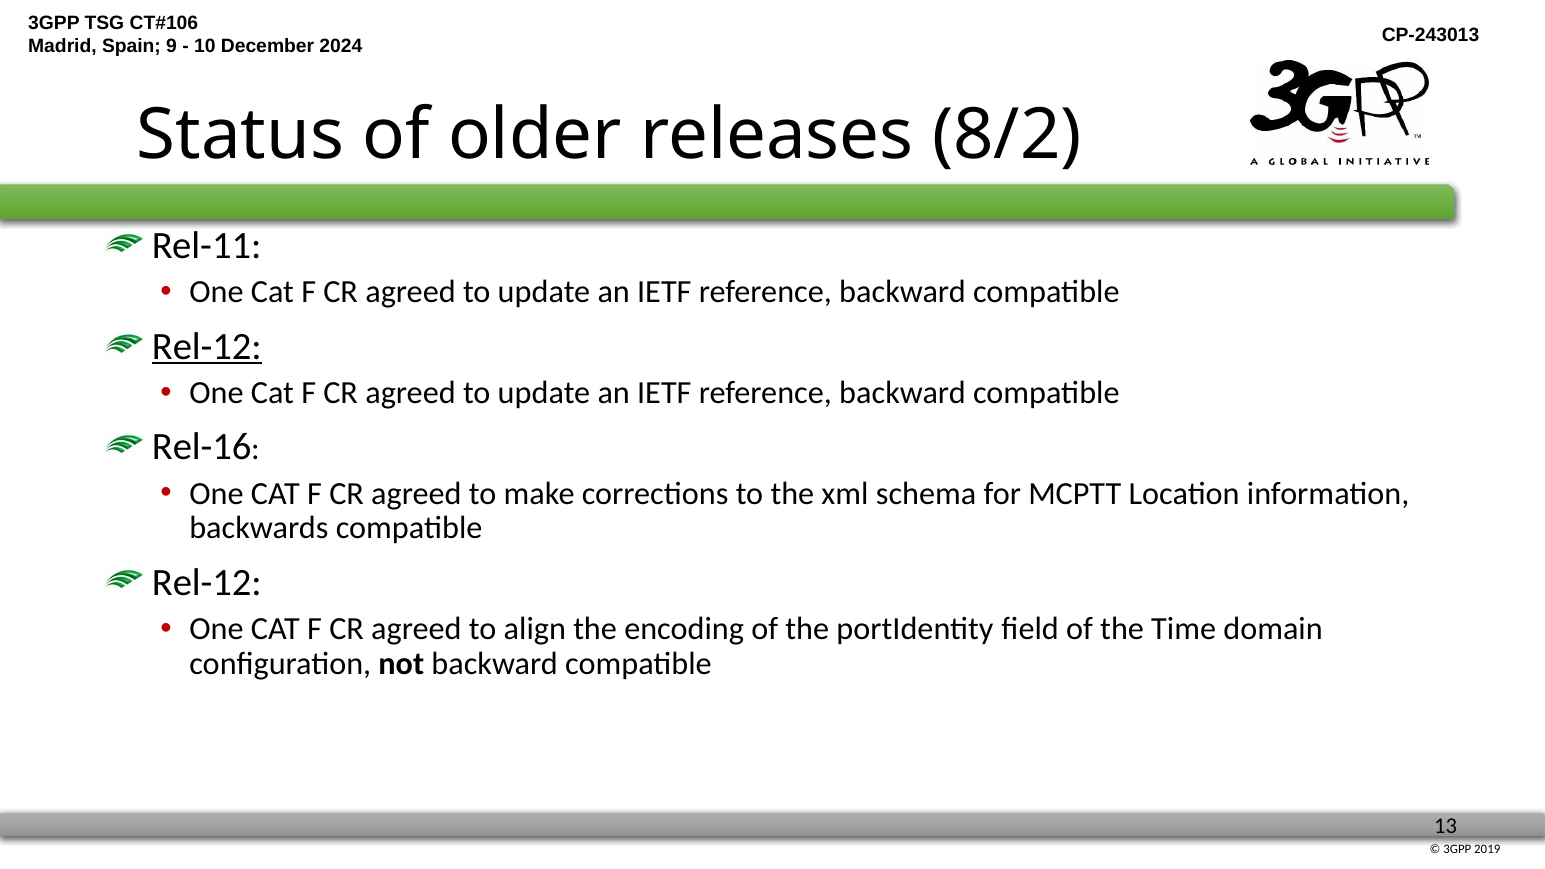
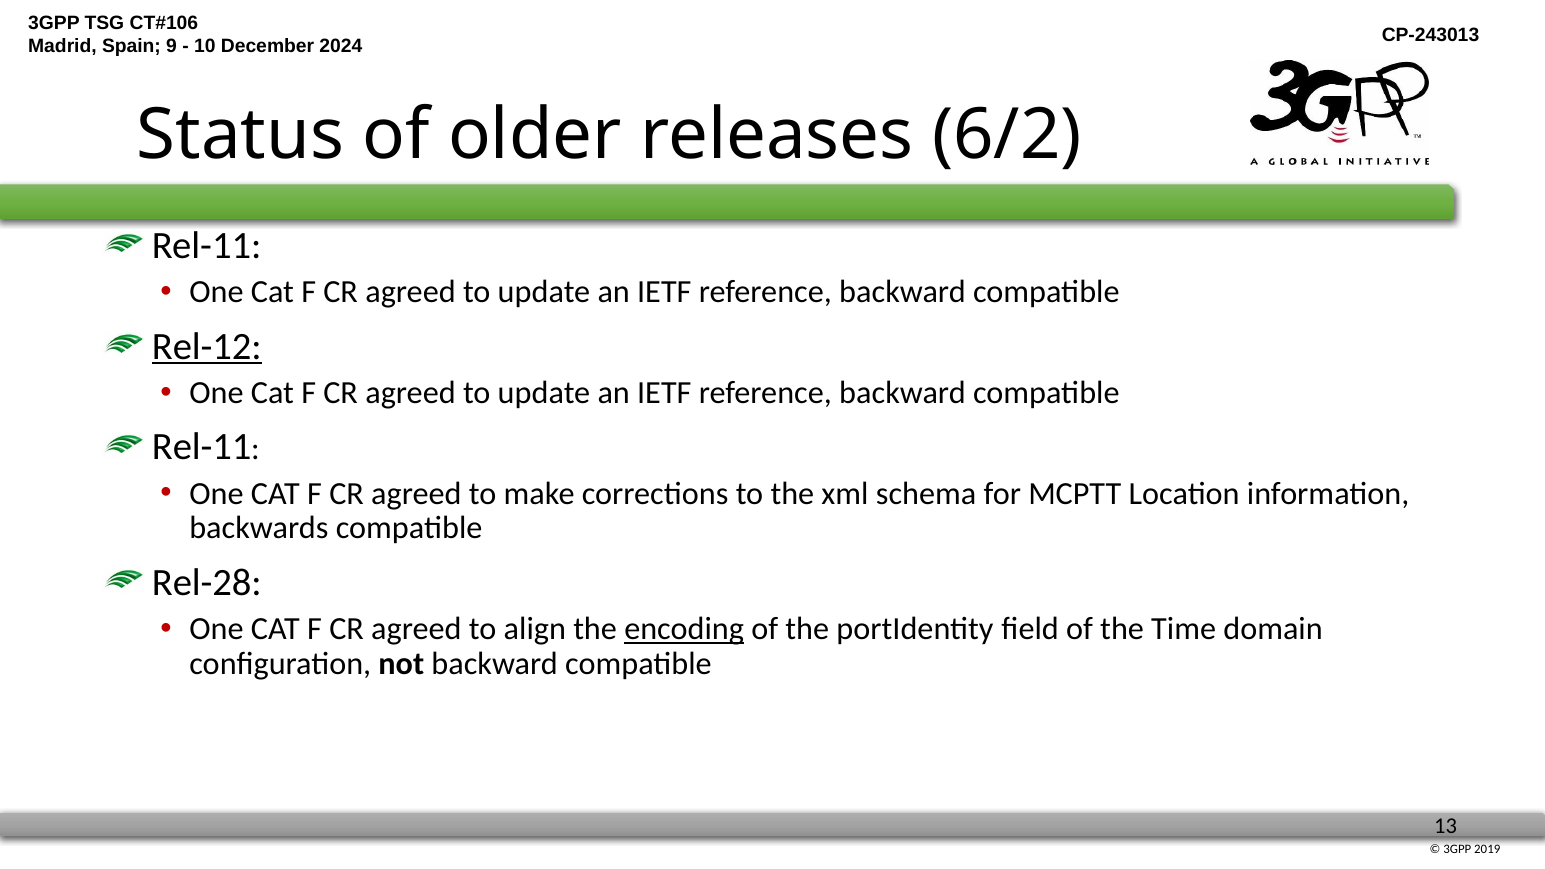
8/2: 8/2 -> 6/2
Rel-16 at (202, 447): Rel-16 -> Rel-11
Rel-12 at (207, 583): Rel-12 -> Rel-28
encoding underline: none -> present
